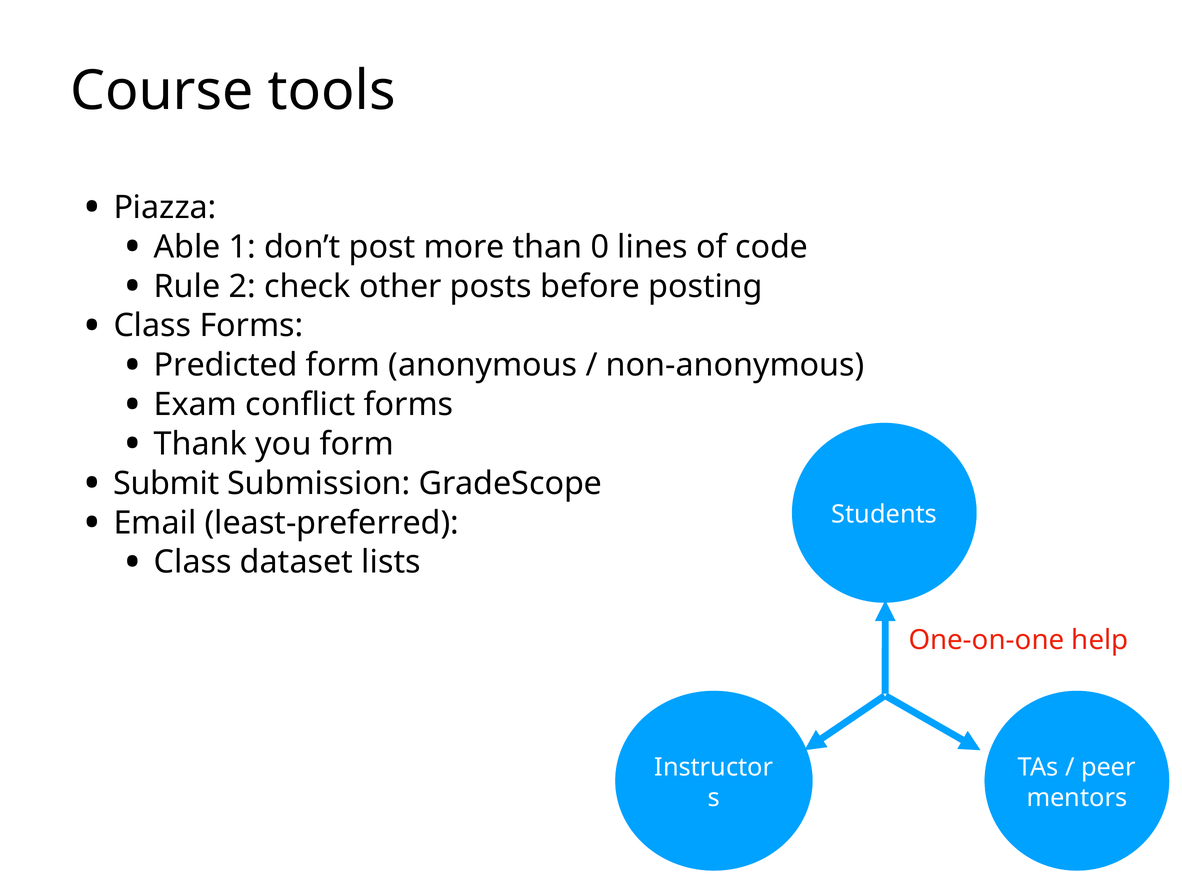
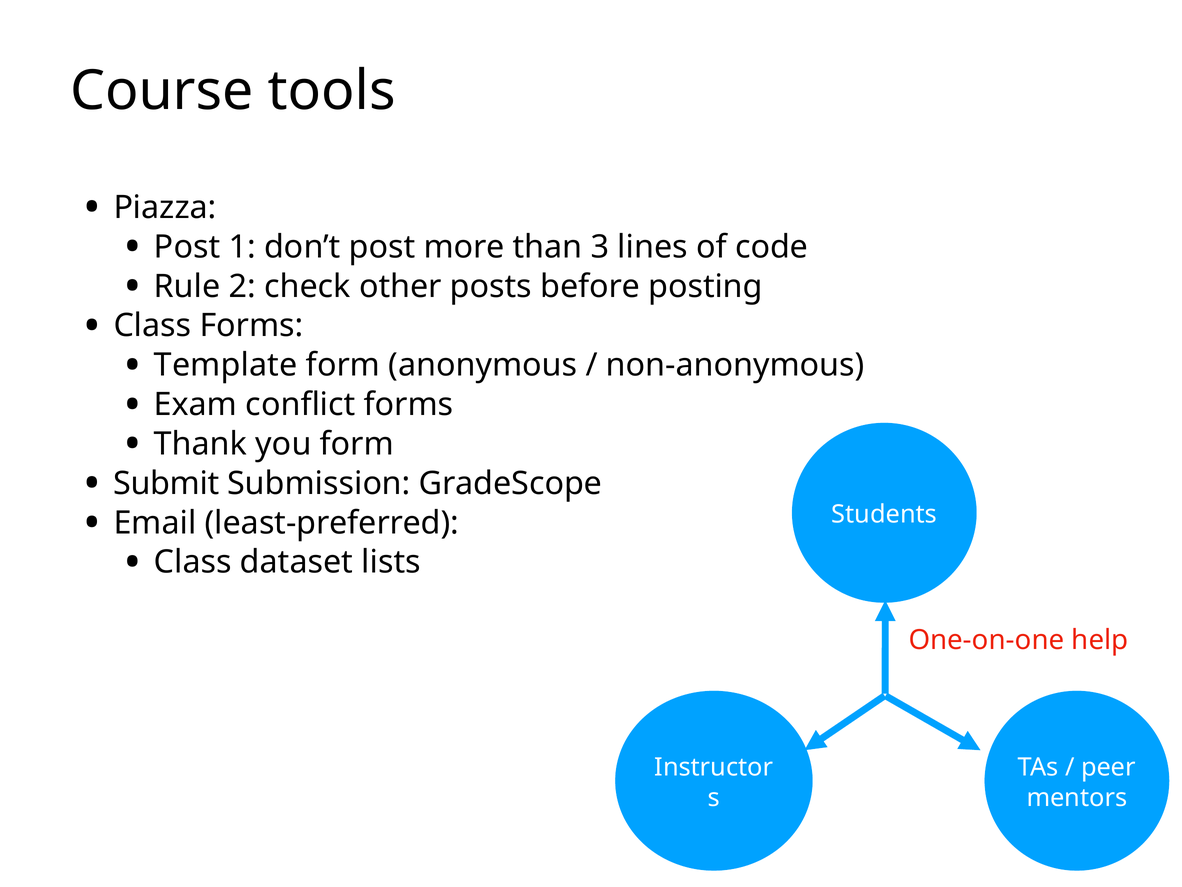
Able at (187, 247): Able -> Post
0: 0 -> 3
Predicted: Predicted -> Template
